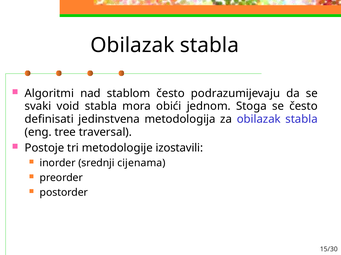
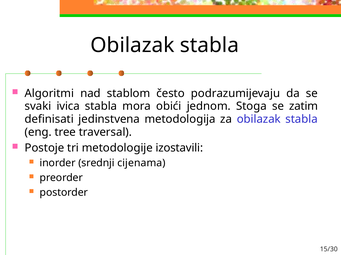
void: void -> ivica
se često: često -> zatim
